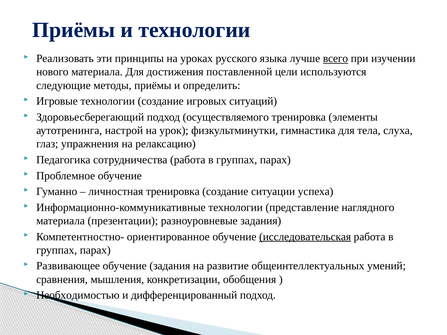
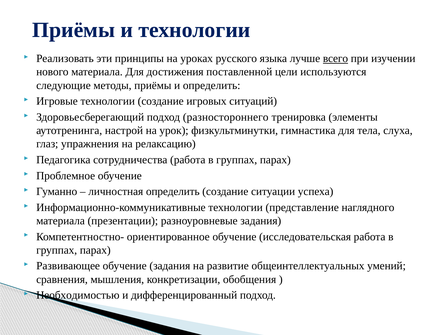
осуществляемого: осуществляемого -> разностороннего
личностная тренировка: тренировка -> определить
исследовательская underline: present -> none
